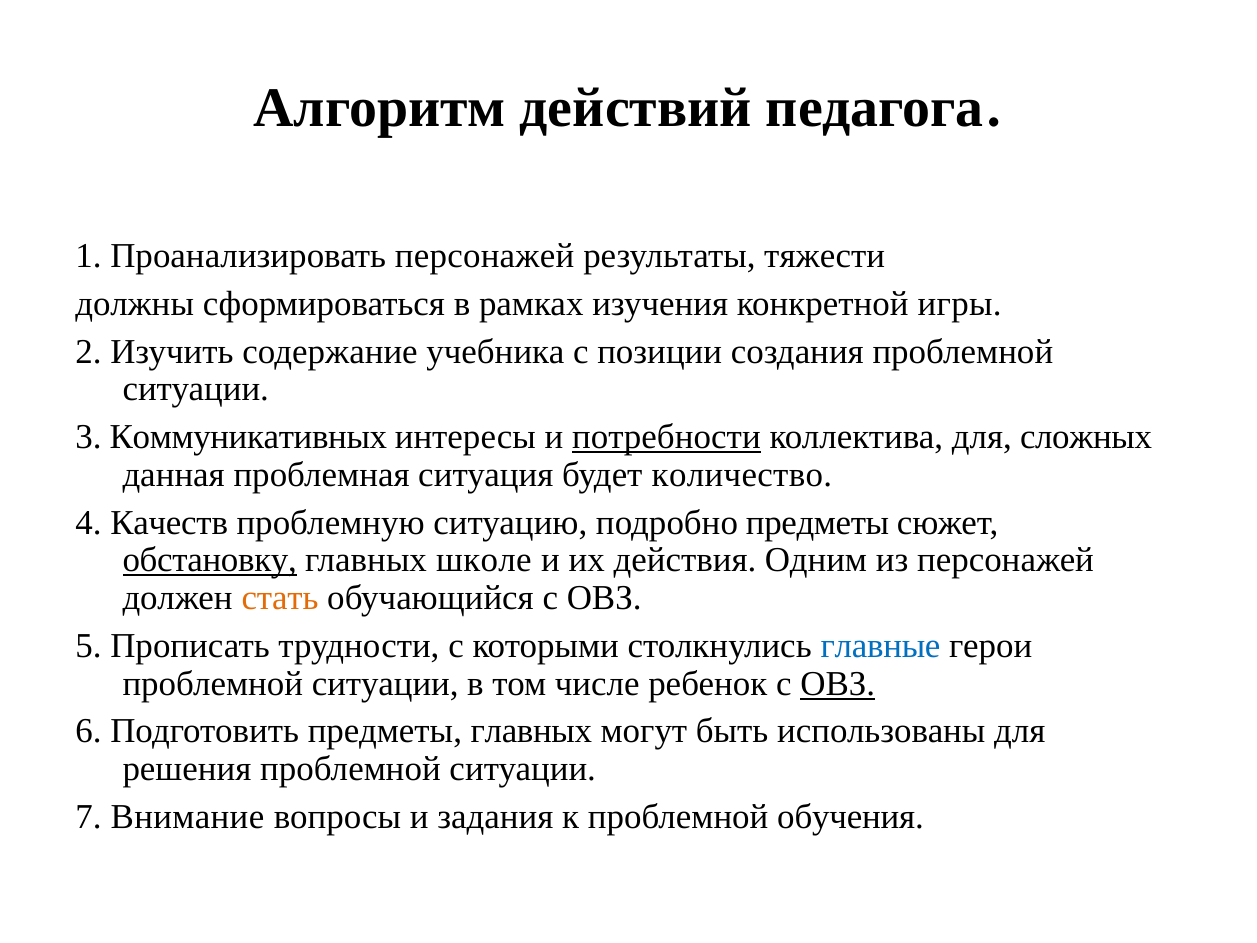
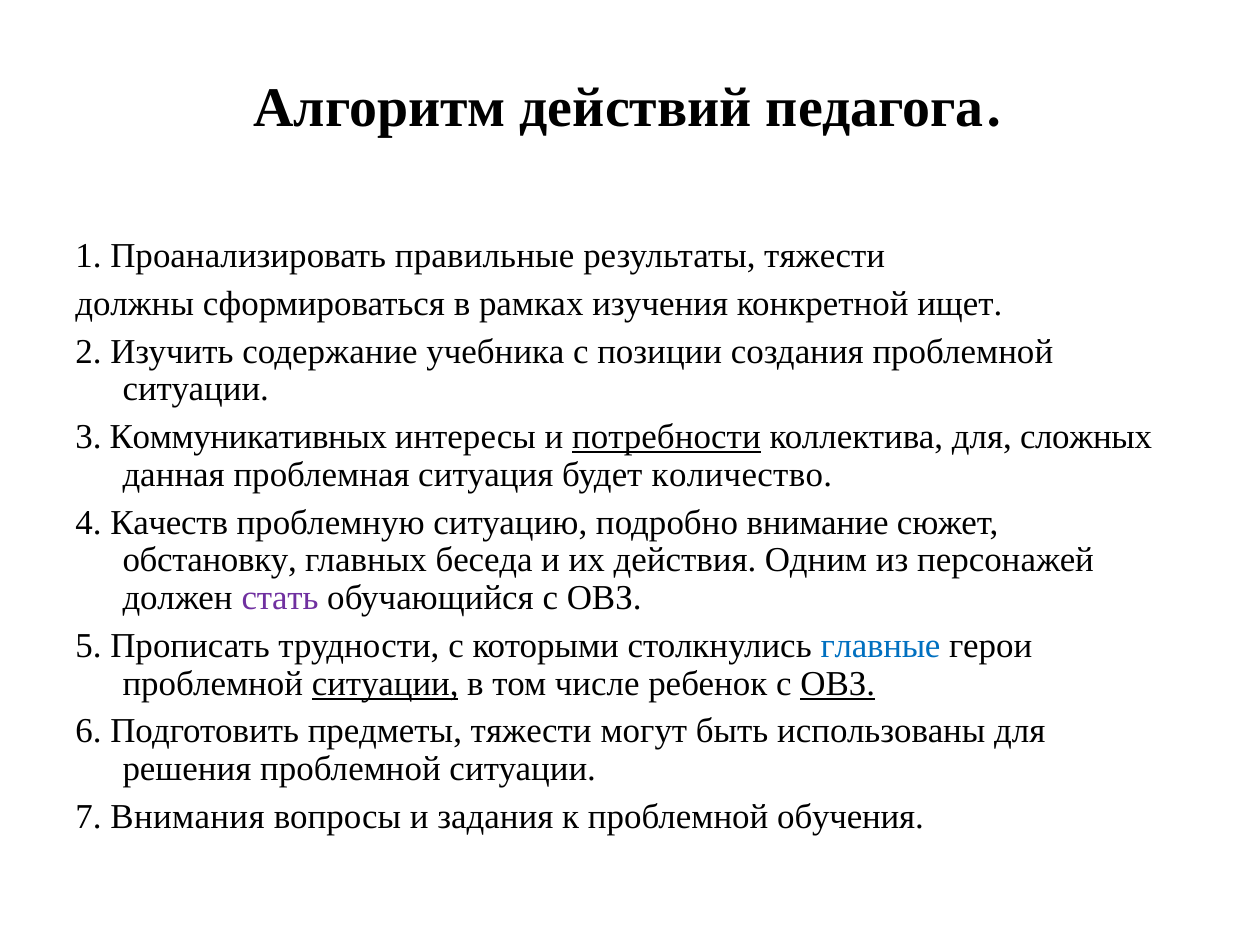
Проанализировать персонажей: персонажей -> правильные
игры: игры -> ищет
подробно предметы: предметы -> внимание
обстановку underline: present -> none
школе: школе -> беседа
стать colour: orange -> purple
ситуации at (385, 683) underline: none -> present
предметы главных: главных -> тяжести
Внимание: Внимание -> Внимания
